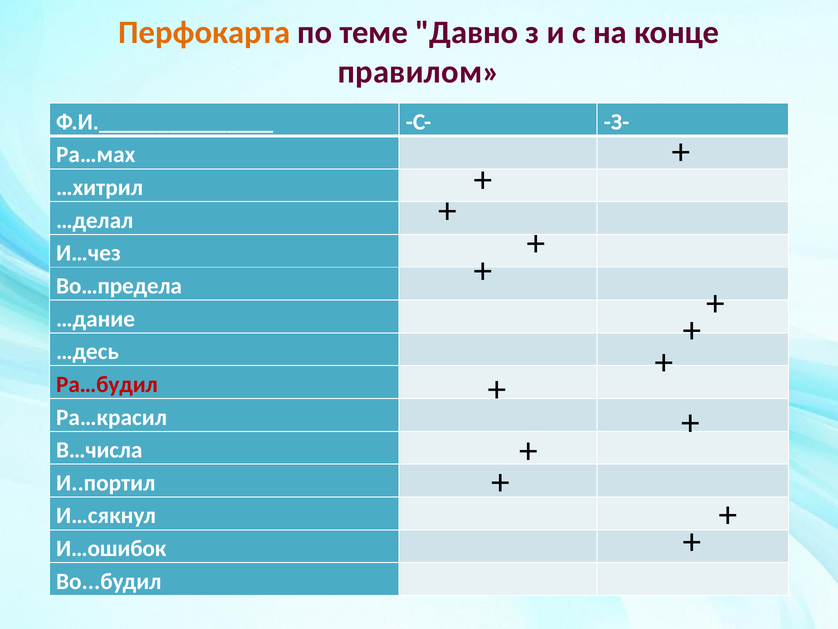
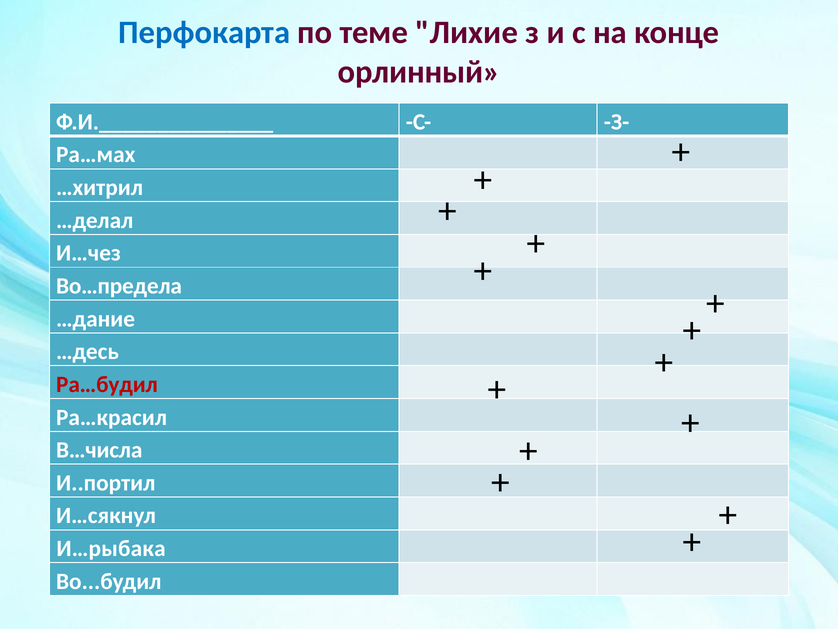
Перфокарта colour: orange -> blue
Давно: Давно -> Лихие
правилом: правилом -> орлинный
И…ошибок: И…ошибок -> И…рыбака
